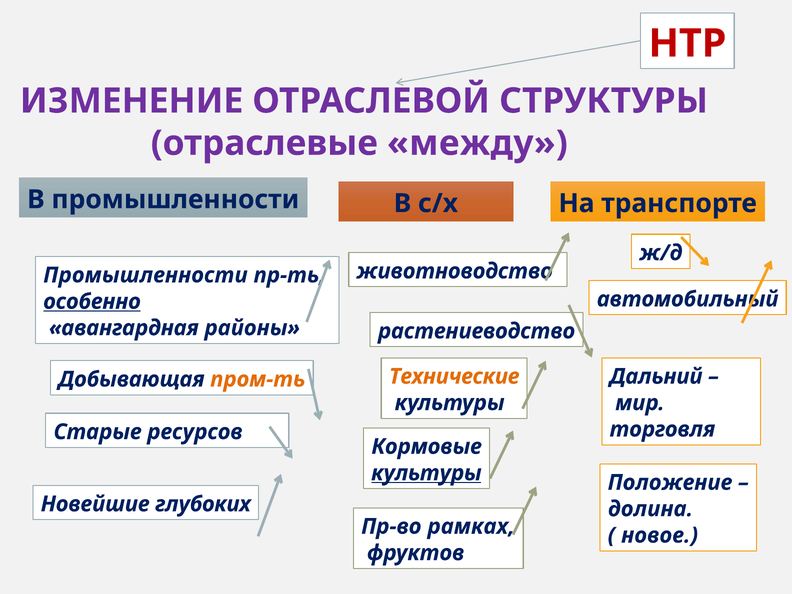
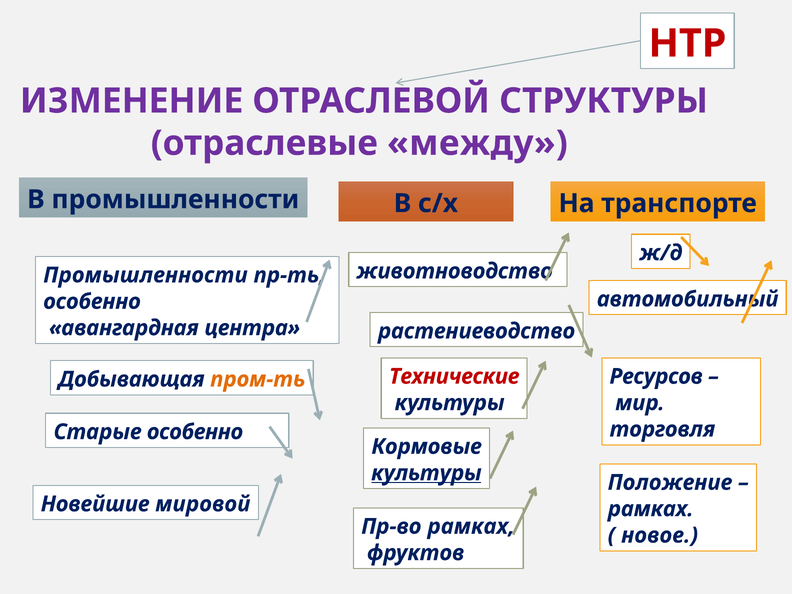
особенно at (92, 302) underline: present -> none
районы: районы -> центра
Технические colour: orange -> red
Дальний: Дальний -> Ресурсов
Старые ресурсов: ресурсов -> особенно
глубоких: глубоких -> мировой
долина at (651, 509): долина -> рамках
